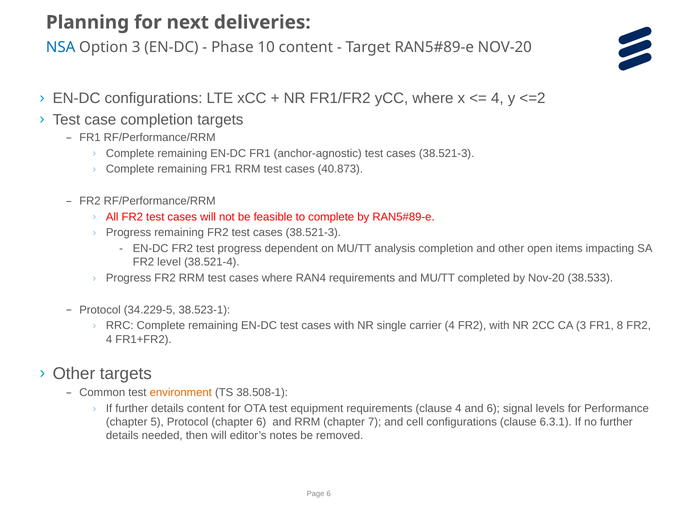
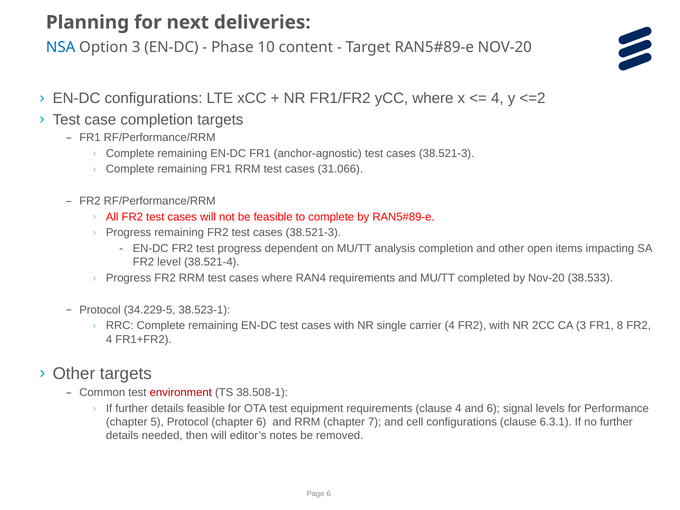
40.873: 40.873 -> 31.066
environment colour: orange -> red
details content: content -> feasible
